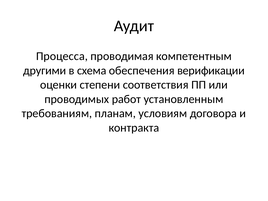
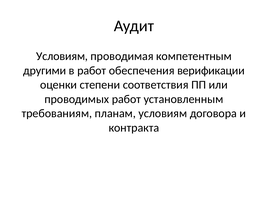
Процесса at (62, 56): Процесса -> Условиям
в схема: схема -> работ
